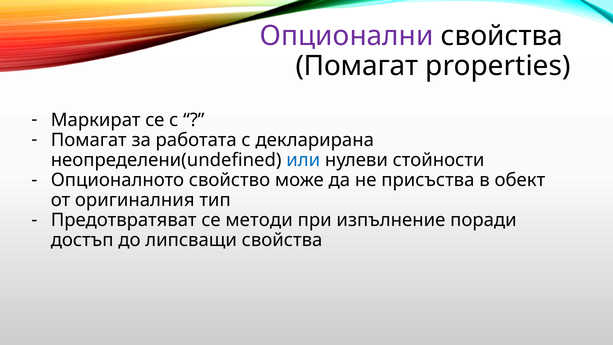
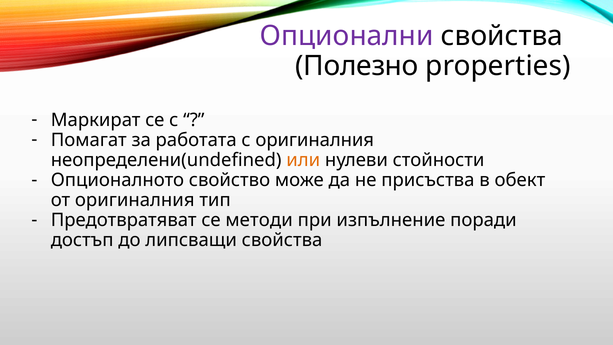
Помагат at (357, 66): Помагат -> Полезно
с декларирана: декларирана -> оригиналния
или colour: blue -> orange
